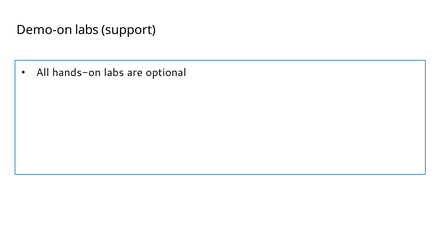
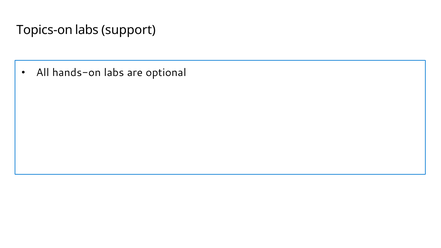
Demo-on: Demo-on -> Topics-on
